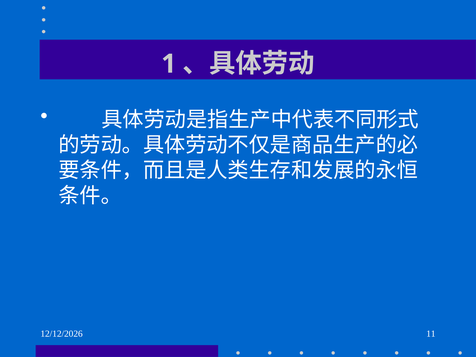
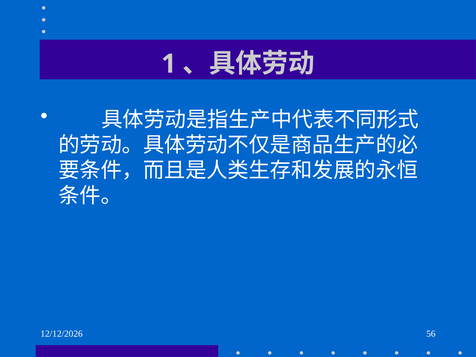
11: 11 -> 56
